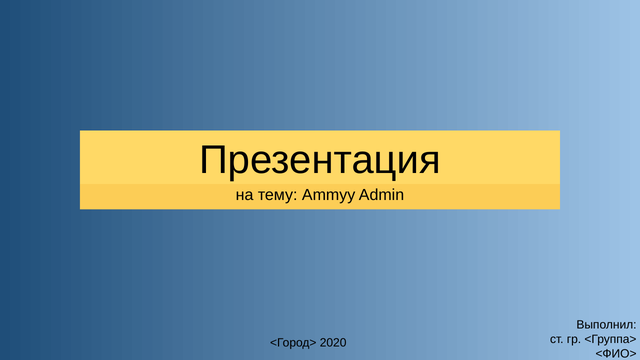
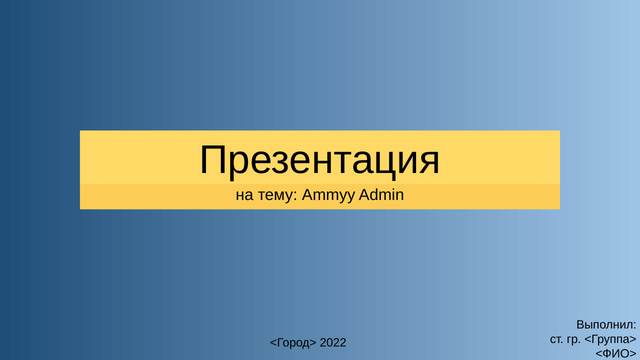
2020: 2020 -> 2022
